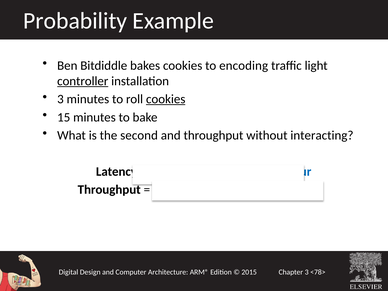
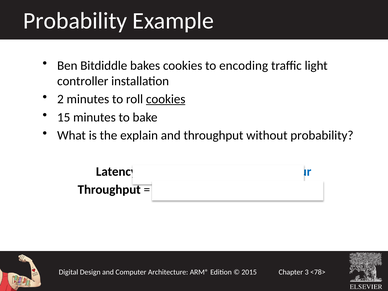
controller underline: present -> none
3 at (60, 99): 3 -> 2
second: second -> explain
without interacting: interacting -> probability
